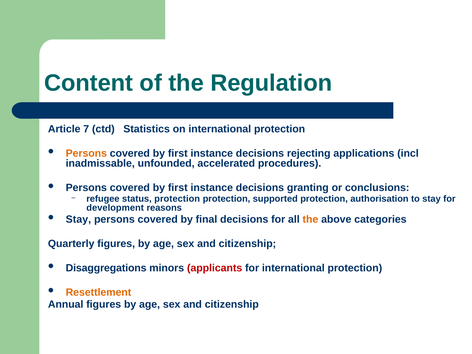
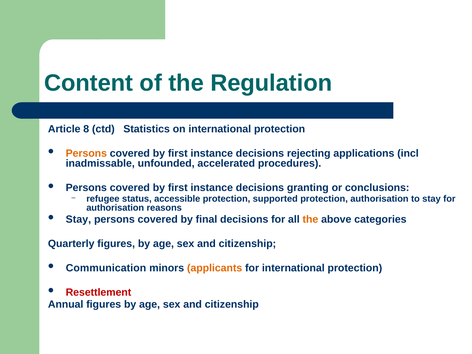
7: 7 -> 8
status protection: protection -> accessible
development at (115, 208): development -> authorisation
Disaggregations: Disaggregations -> Communication
applicants colour: red -> orange
Resettlement colour: orange -> red
